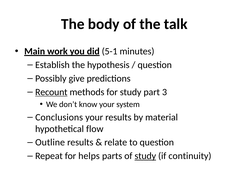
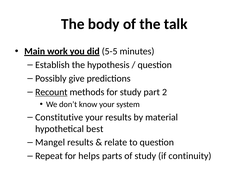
5-1: 5-1 -> 5-5
3: 3 -> 2
Conclusions: Conclusions -> Constitutive
flow: flow -> best
Outline: Outline -> Mangel
study at (145, 156) underline: present -> none
